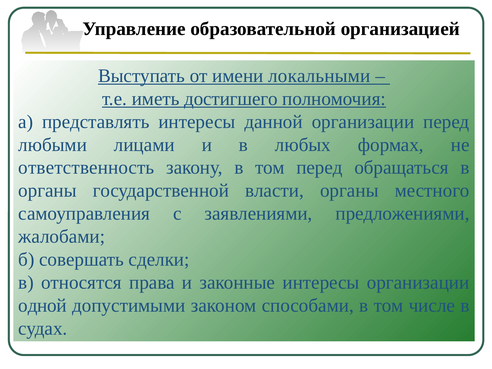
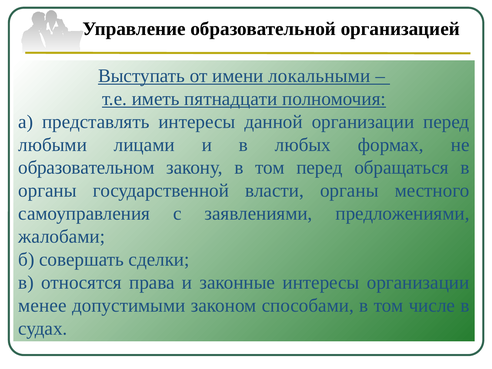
достигшего: достигшего -> пятнадцати
ответственность: ответственность -> образовательном
одной: одной -> менее
